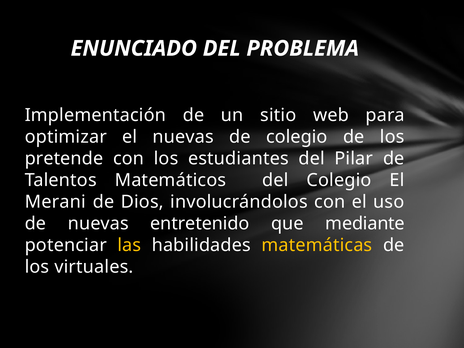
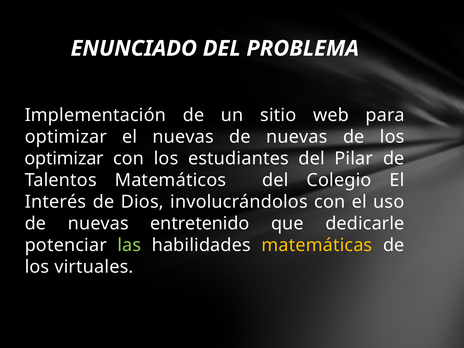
colegio at (297, 137): colegio -> nuevas
pretende at (64, 159): pretende -> optimizar
Merani: Merani -> Interés
mediante: mediante -> dedicarle
las colour: yellow -> light green
